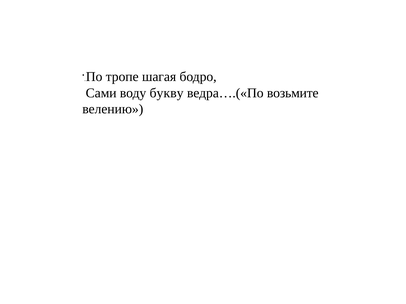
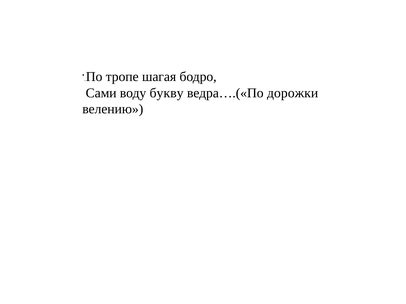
возьмите: возьмите -> дорожки
